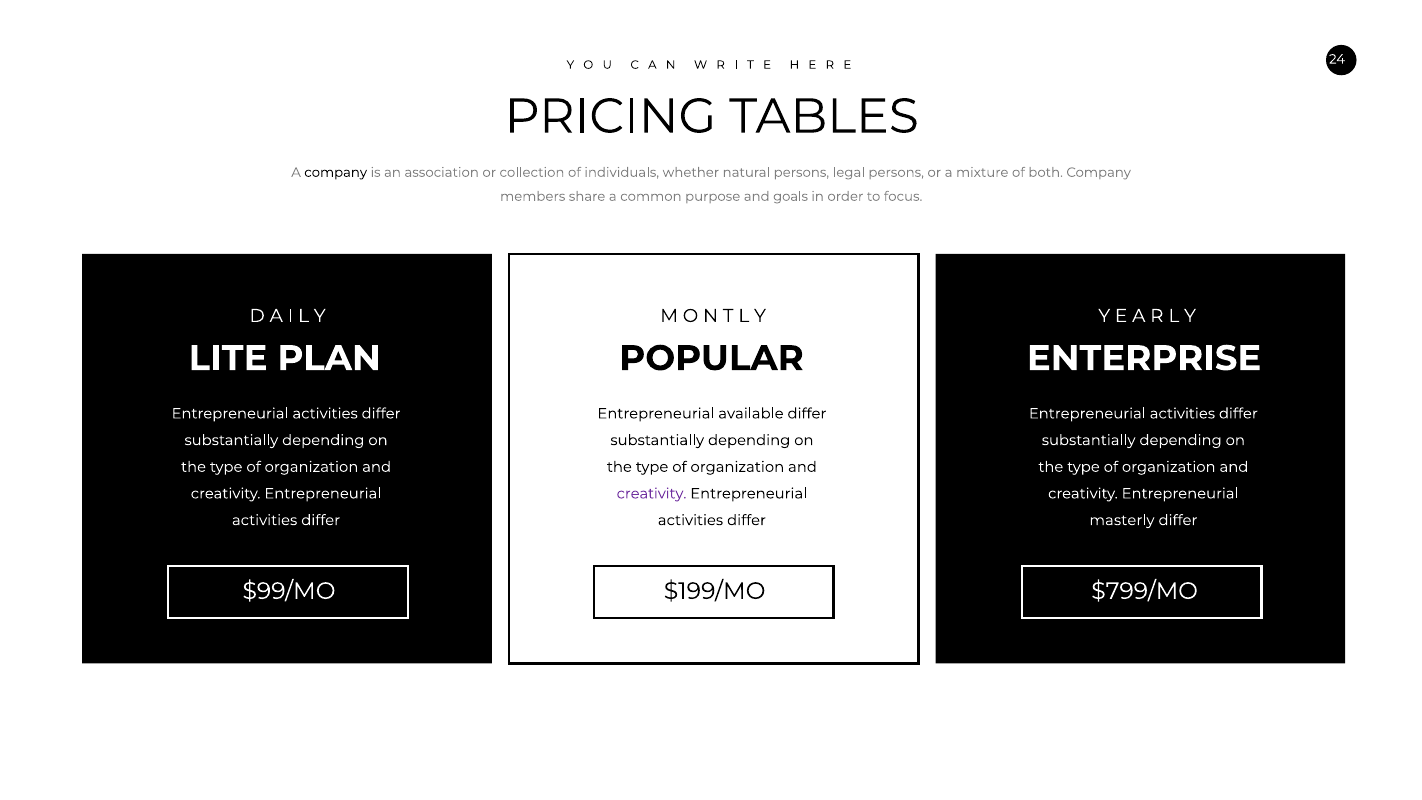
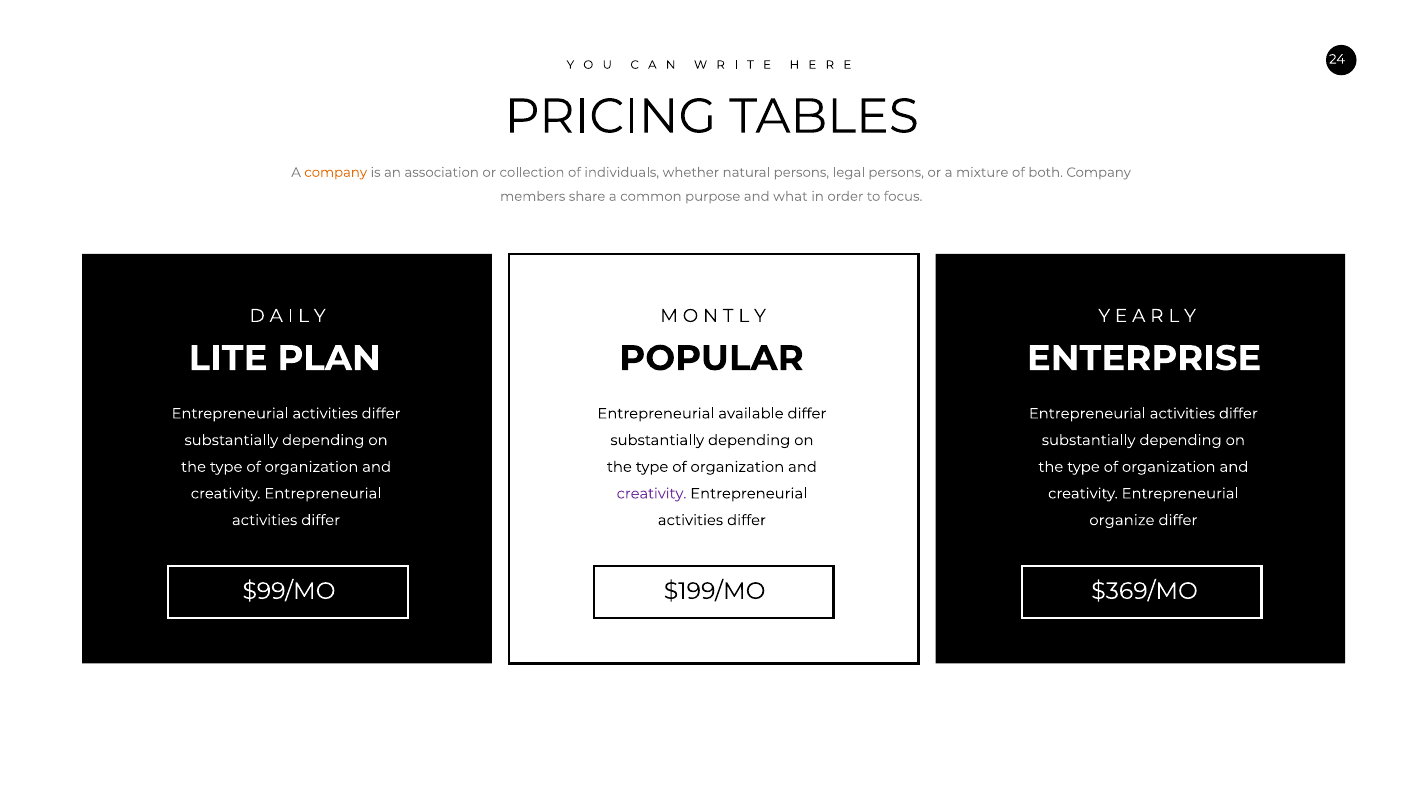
company at (336, 172) colour: black -> orange
goals: goals -> what
masterly: masterly -> organize
$799/MO: $799/MO -> $369/MO
